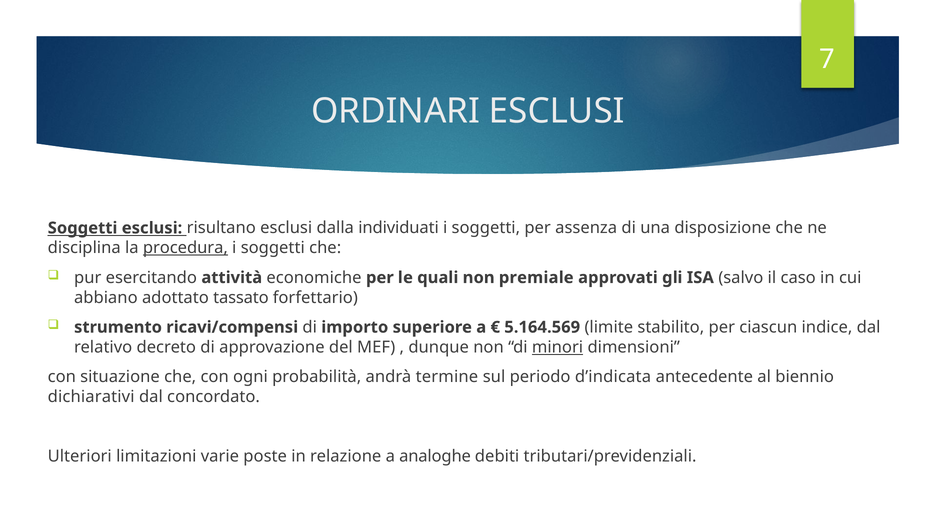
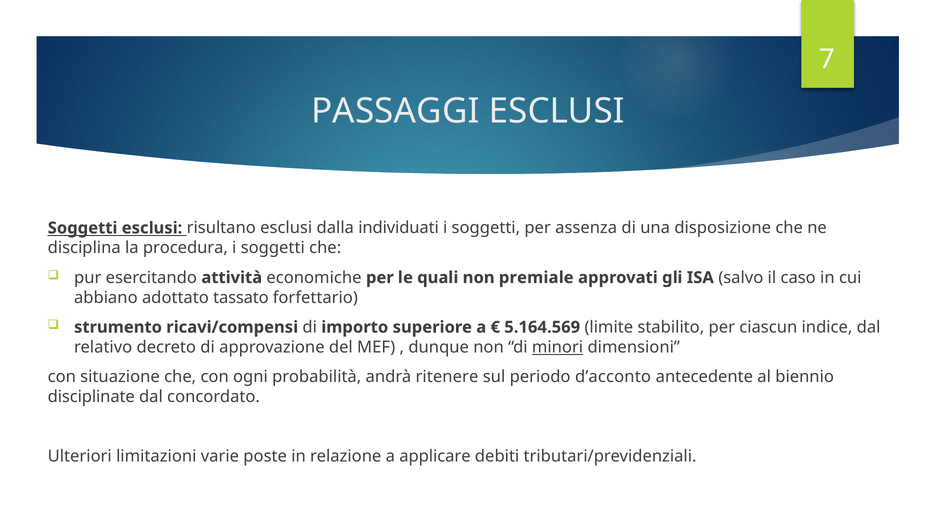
ORDINARI: ORDINARI -> PASSAGGI
procedura underline: present -> none
termine: termine -> ritenere
d’indicata: d’indicata -> d’acconto
dichiarativi: dichiarativi -> disciplinate
analoghe: analoghe -> applicare
